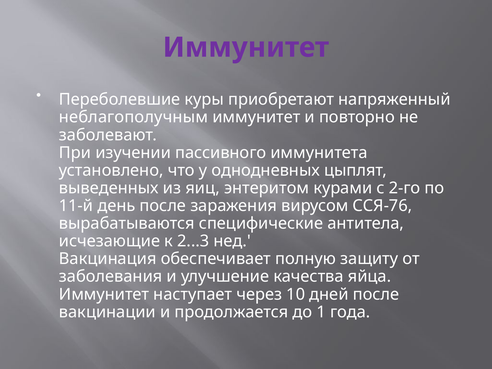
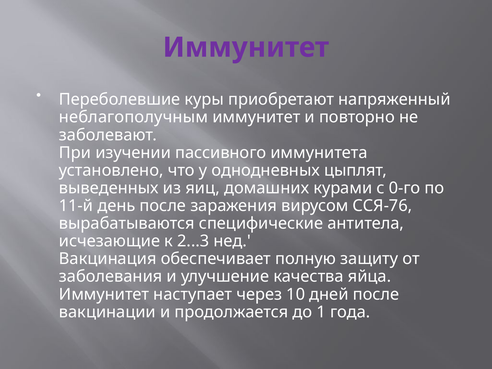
энтеритом: энтеритом -> домашних
2-го: 2-го -> 0-го
